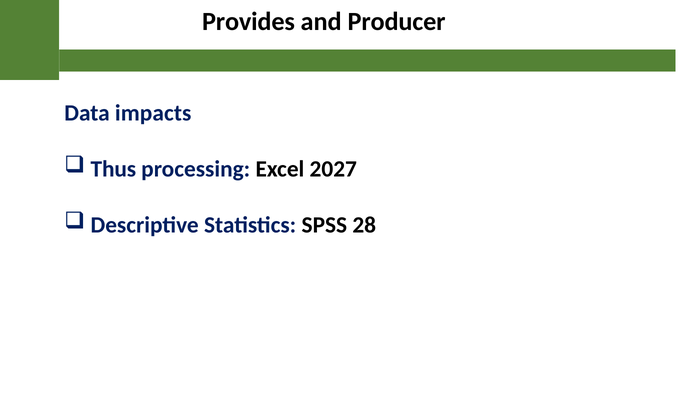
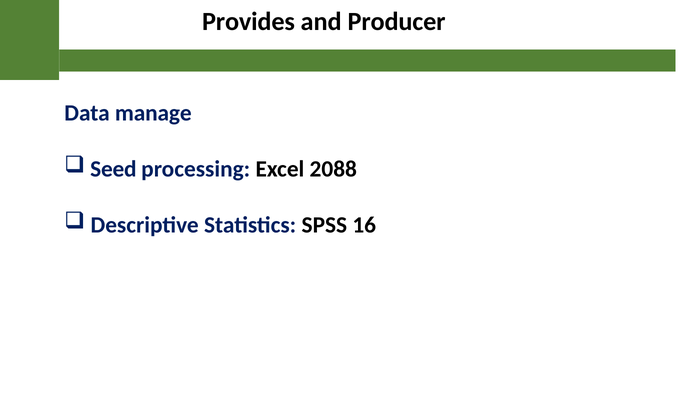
impacts: impacts -> manage
Thus: Thus -> Seed
2027: 2027 -> 2088
28: 28 -> 16
